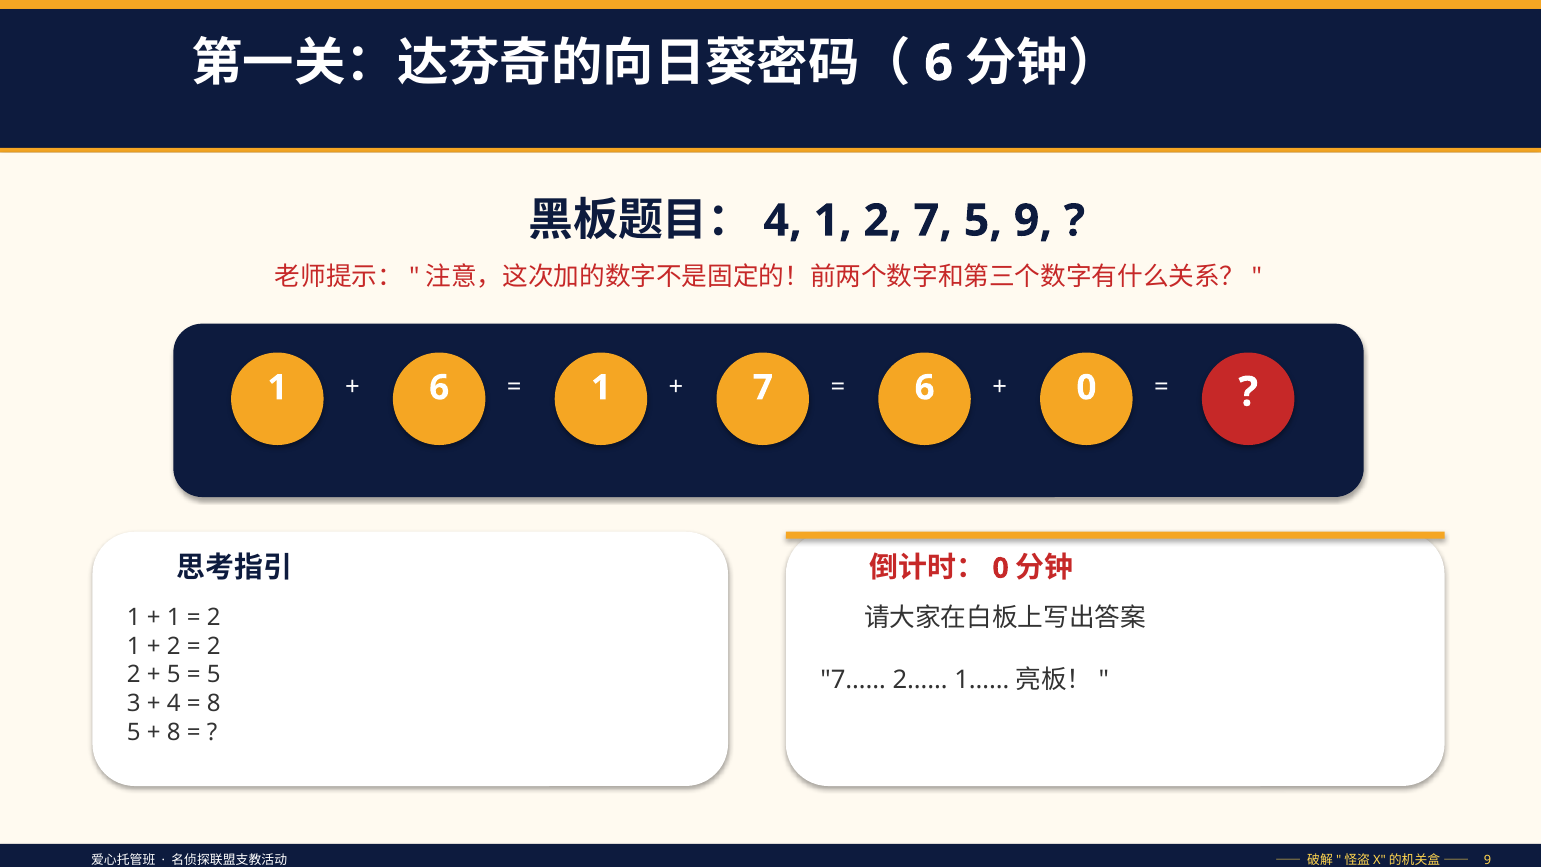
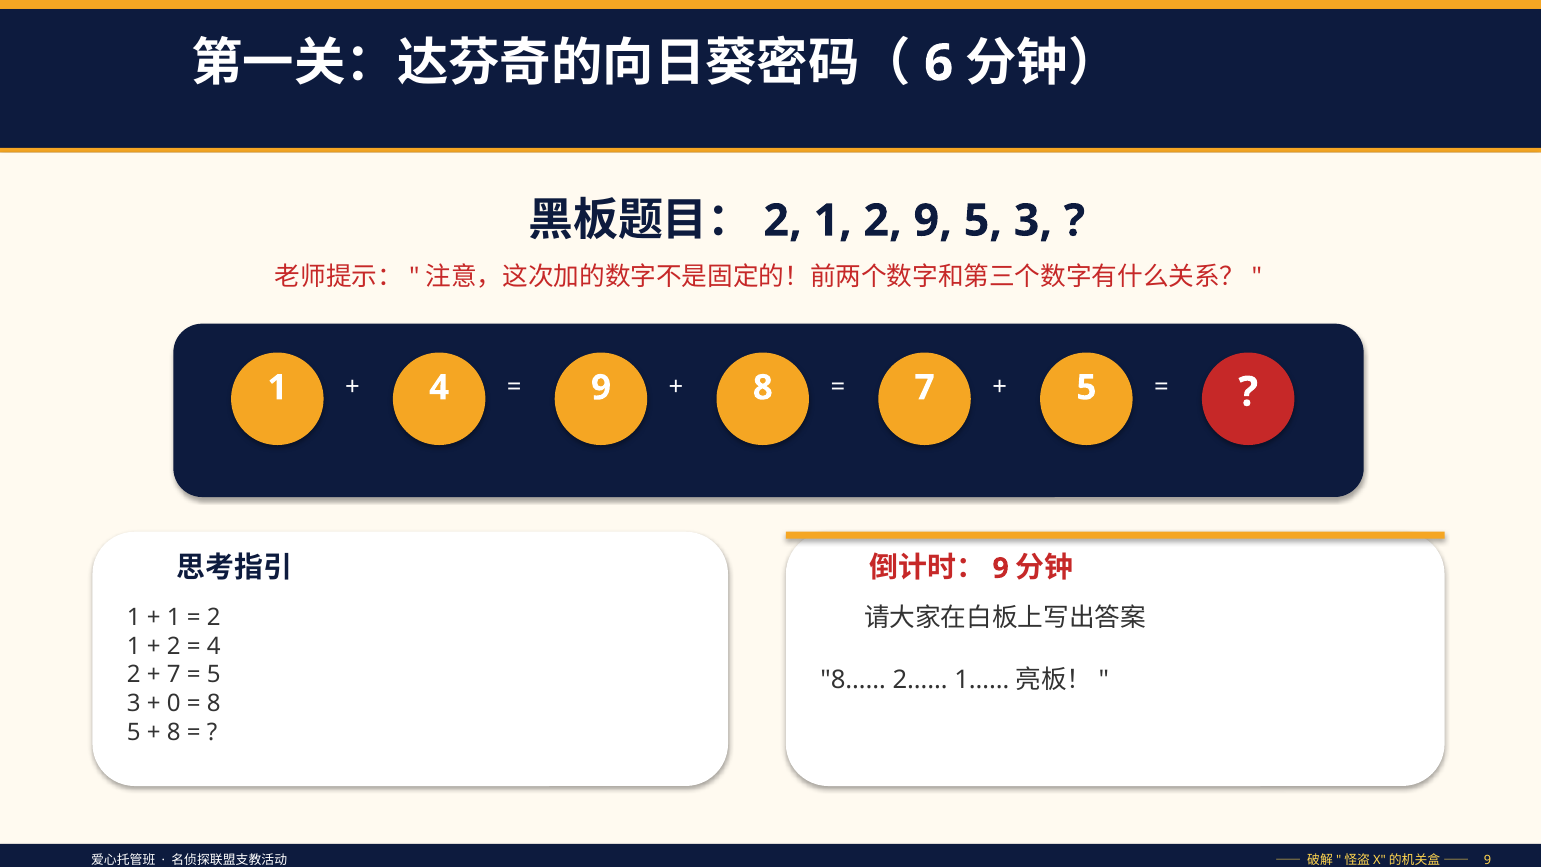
4 at (783, 221): 4 -> 2
2 7: 7 -> 9
9 at (1033, 221): 9 -> 3
6 at (439, 388): 6 -> 4
1 at (601, 388): 1 -> 9
7 at (763, 388): 7 -> 8
6 at (925, 388): 6 -> 7
0 at (1086, 388): 0 -> 5
0 at (1001, 568): 0 -> 9
2 at (214, 646): 2 -> 4
5 at (174, 675): 5 -> 7
7……: 7…… -> 8……
4 at (174, 704): 4 -> 0
